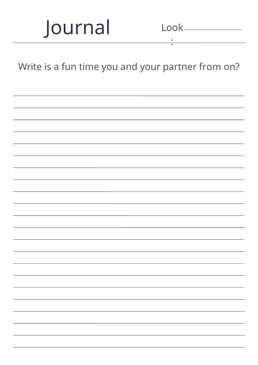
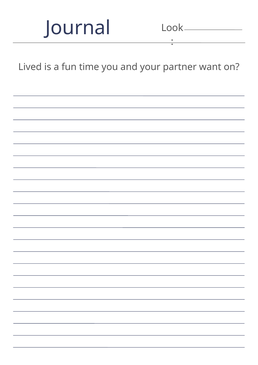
Write: Write -> Lived
from: from -> want
